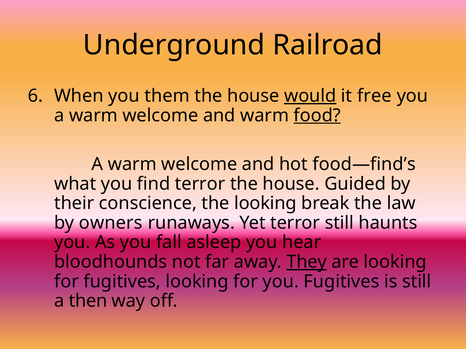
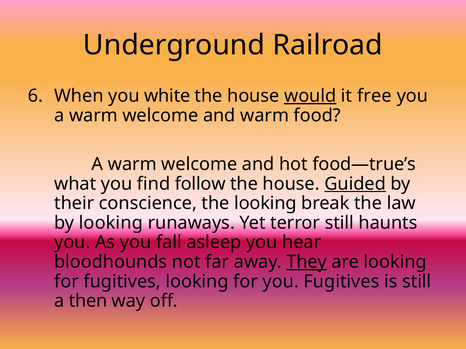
them: them -> white
food underline: present -> none
food—find’s: food—find’s -> food—true’s
find terror: terror -> follow
Guided underline: none -> present
by owners: owners -> looking
